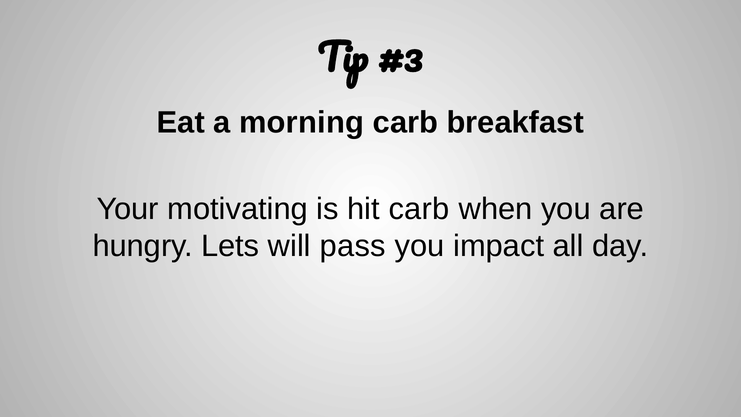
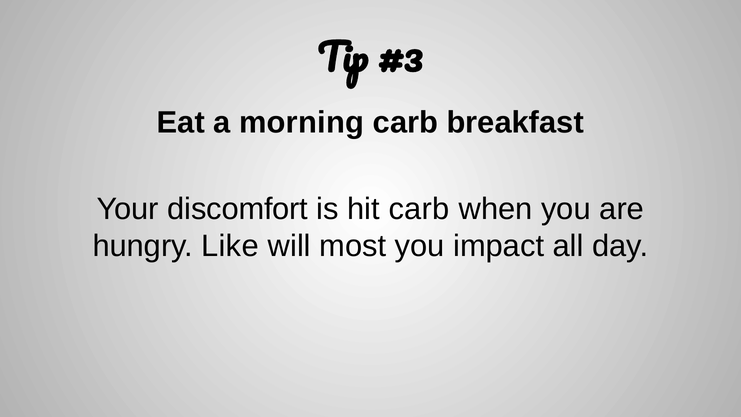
motivating: motivating -> discomfort
Lets: Lets -> Like
pass: pass -> most
